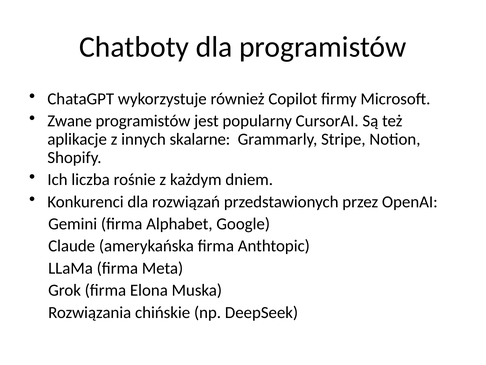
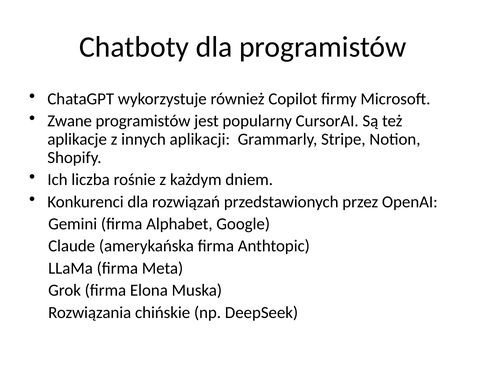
skalarne: skalarne -> aplikacji
